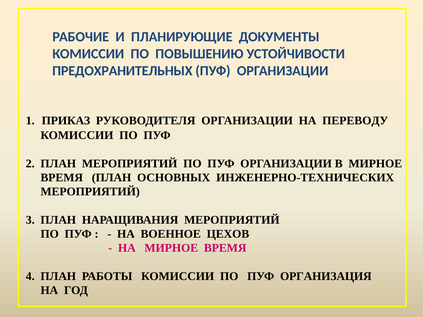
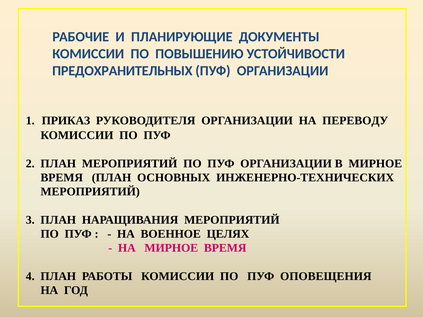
ЦЕХОВ: ЦЕХОВ -> ЦЕЛЯХ
ОРГАНИЗАЦИЯ: ОРГАНИЗАЦИЯ -> ОПОВЕЩЕНИЯ
